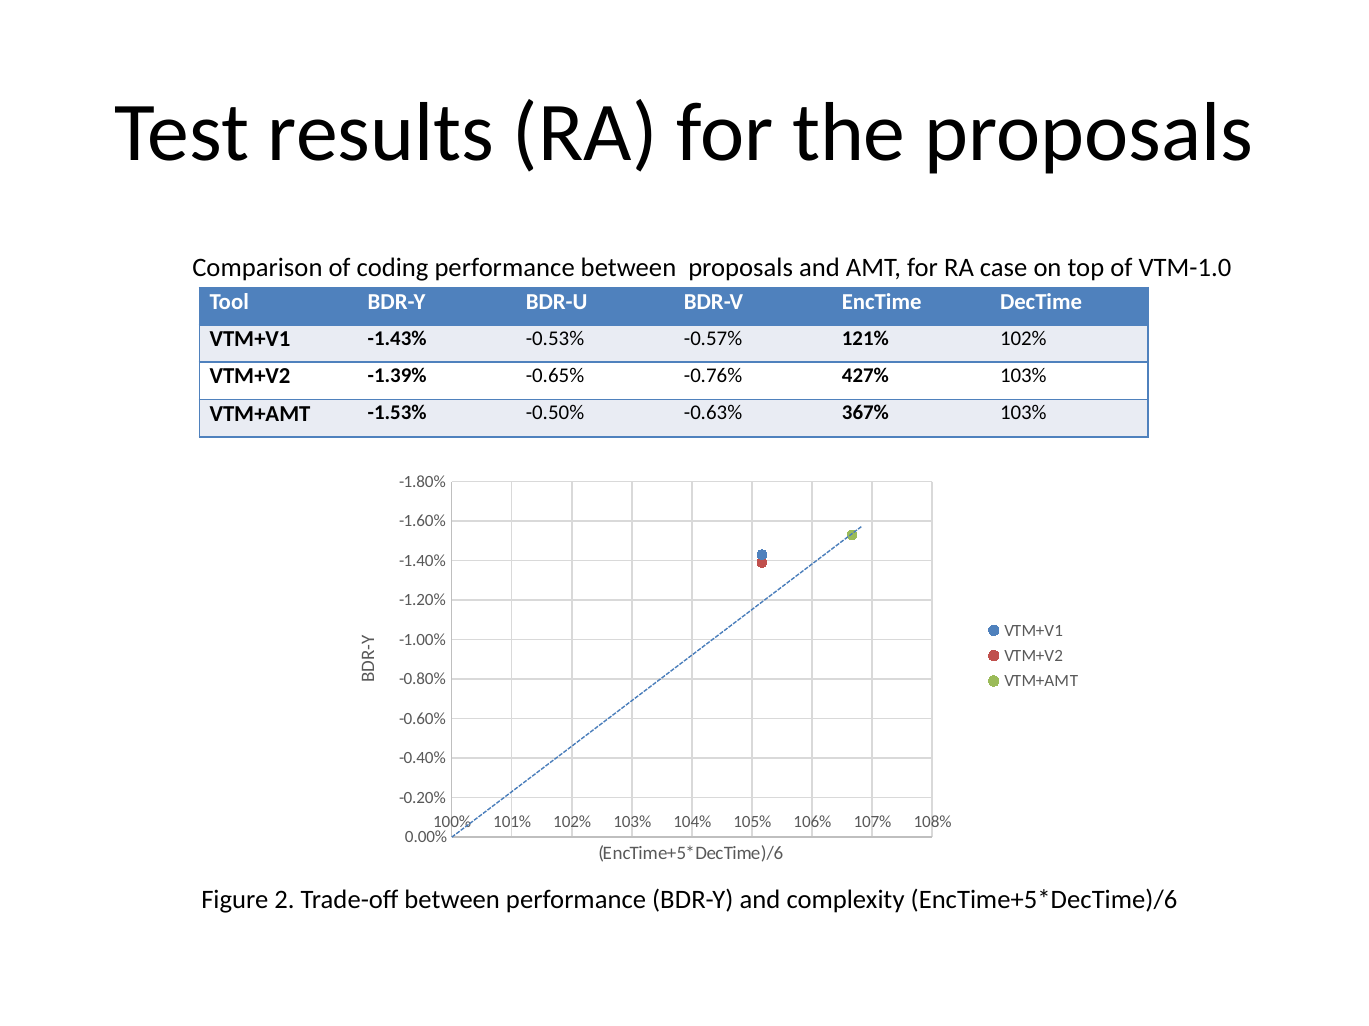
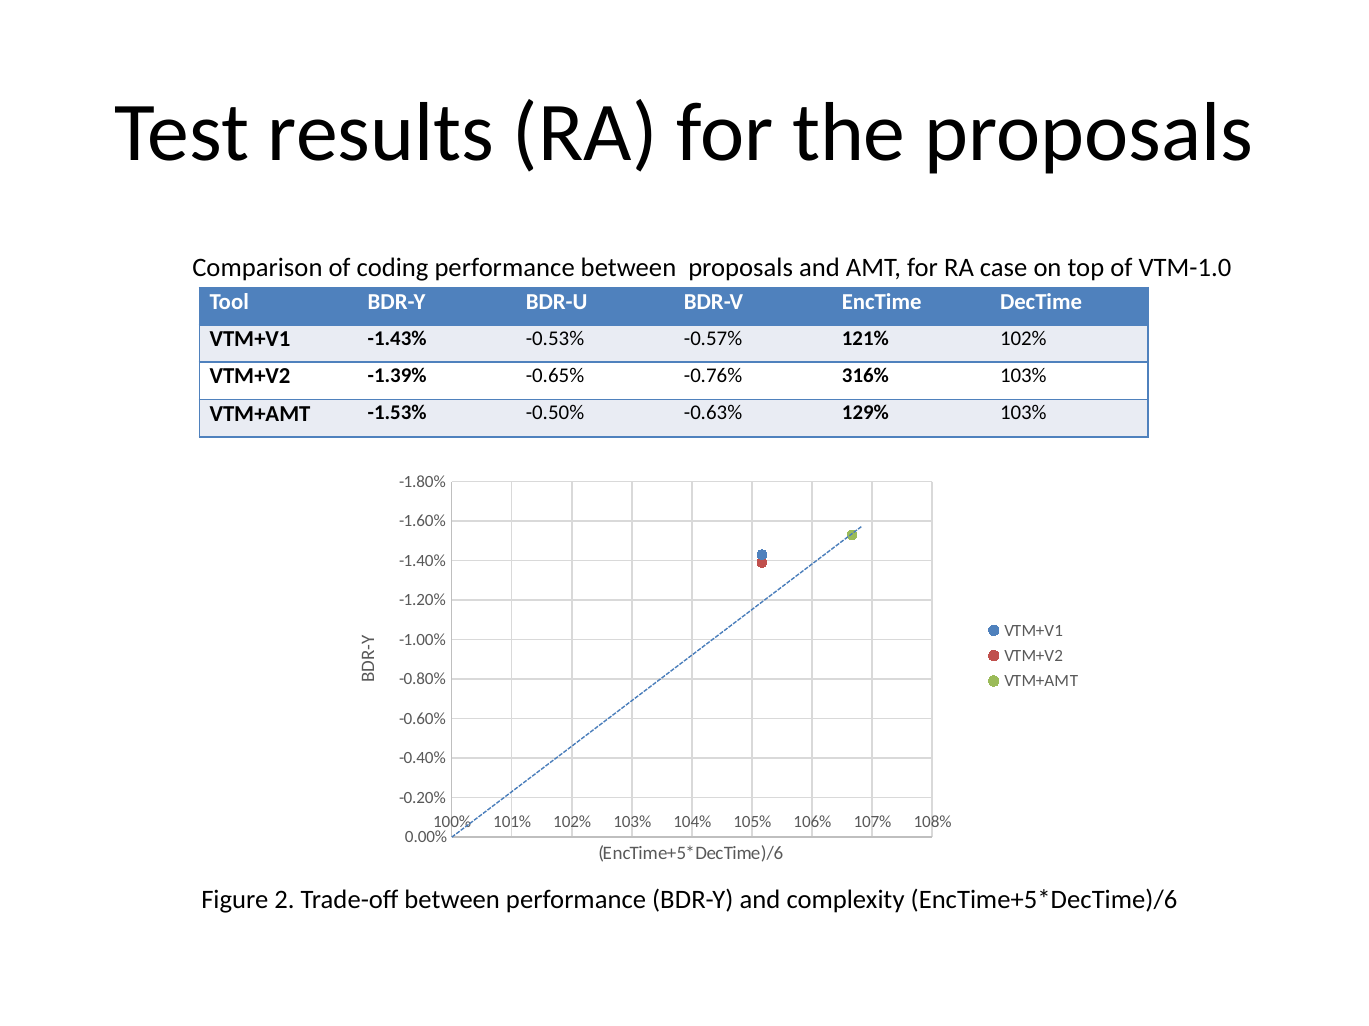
427%: 427% -> 316%
367%: 367% -> 129%
